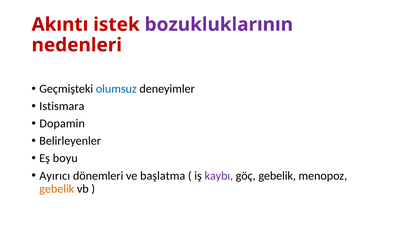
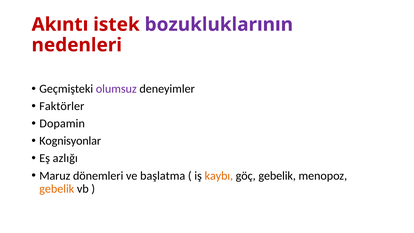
olumsuz colour: blue -> purple
Istismara: Istismara -> Faktörler
Belirleyenler: Belirleyenler -> Kognisyonlar
boyu: boyu -> azlığı
Ayırıcı: Ayırıcı -> Maruz
kaybı colour: purple -> orange
